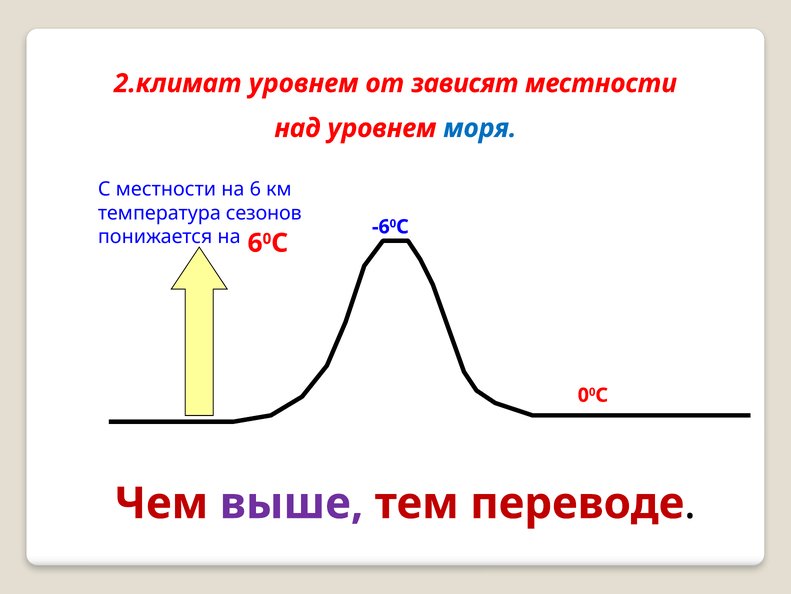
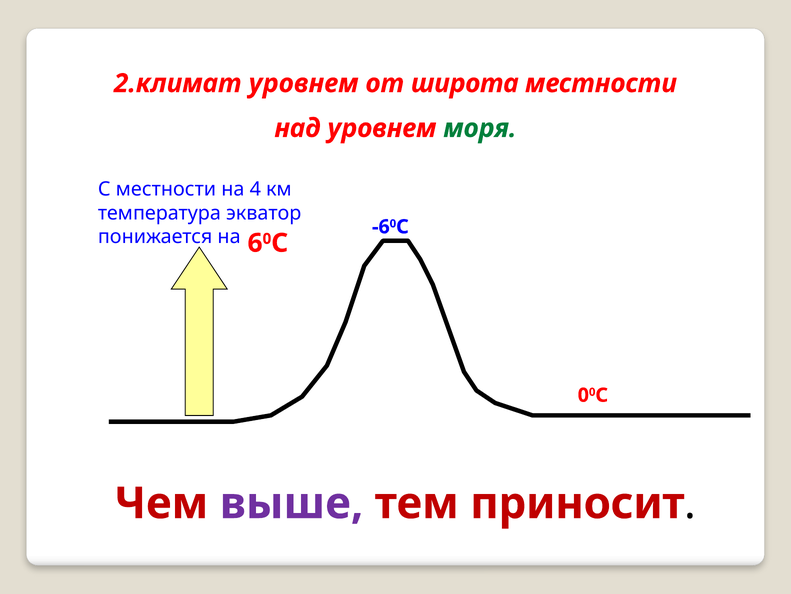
зависят: зависят -> широта
моря colour: blue -> green
6 at (255, 189): 6 -> 4
сезонов: сезонов -> экватор
переводе: переводе -> приносит
